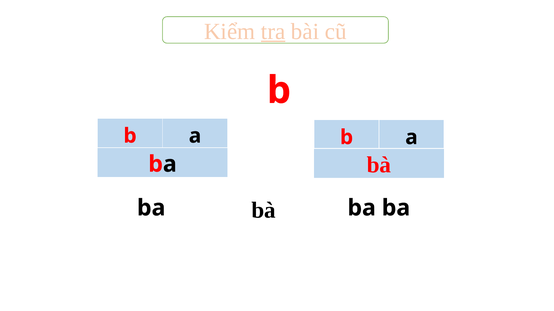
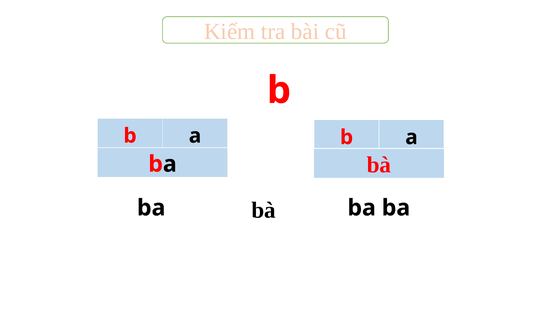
tra underline: present -> none
